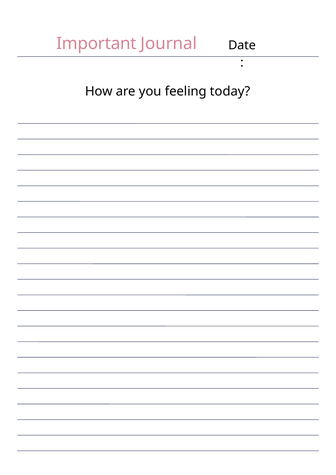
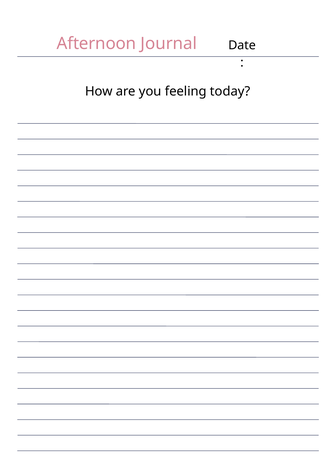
Important: Important -> Afternoon
